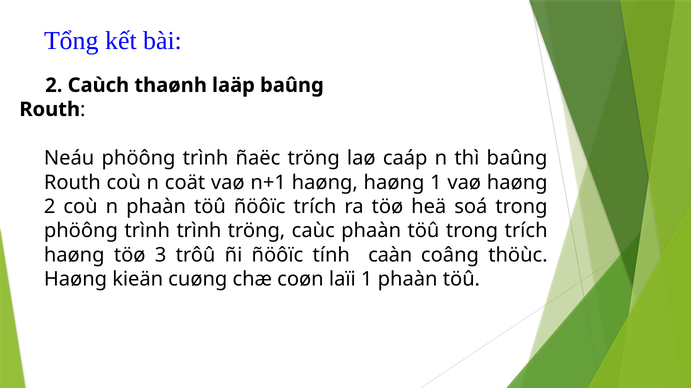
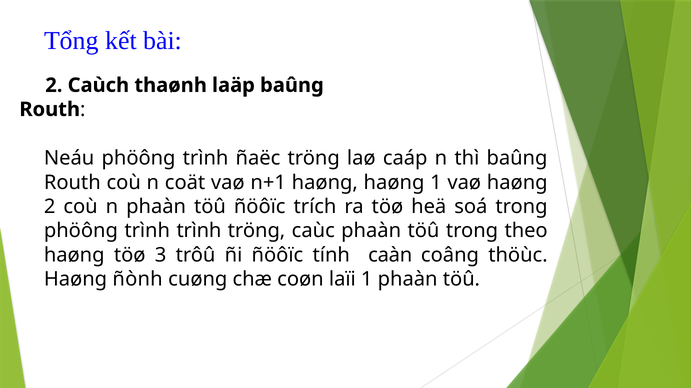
trong trích: trích -> theo
kieän: kieän -> ñònh
